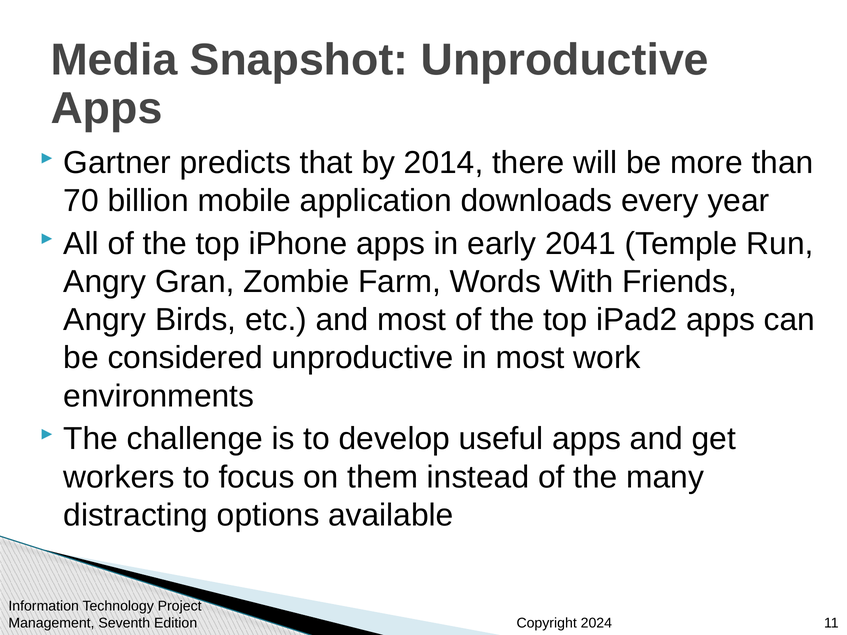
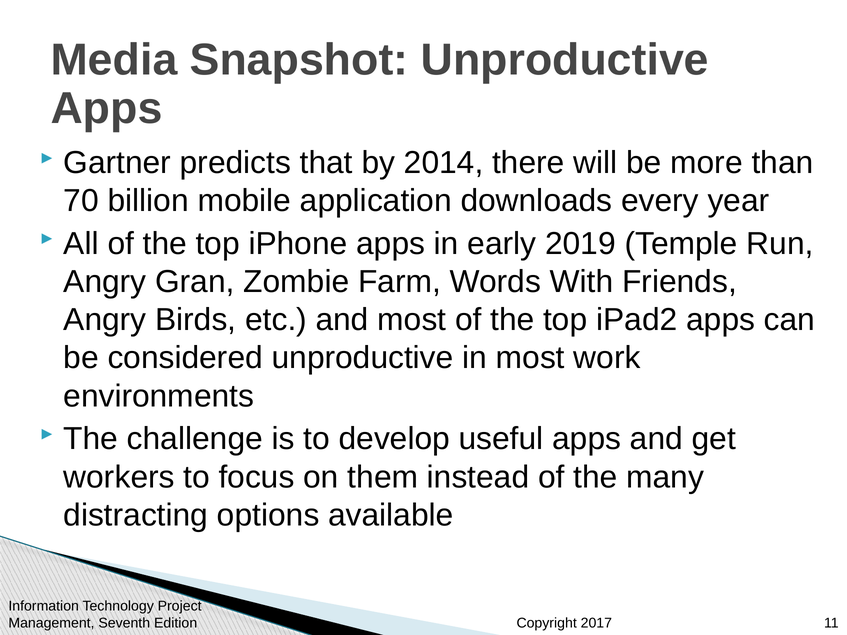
2041: 2041 -> 2019
2024: 2024 -> 2017
